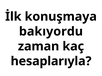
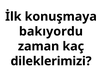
hesaplarıyla: hesaplarıyla -> dileklerimizi
